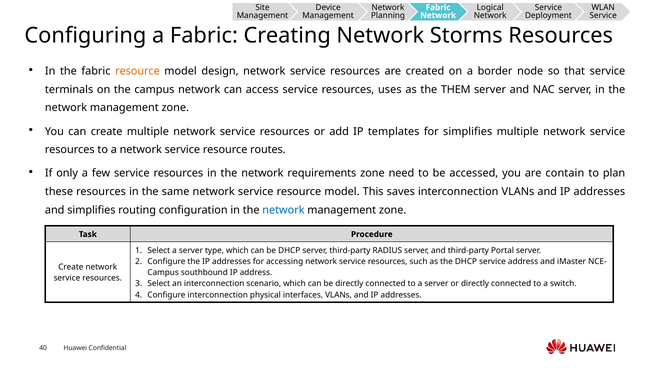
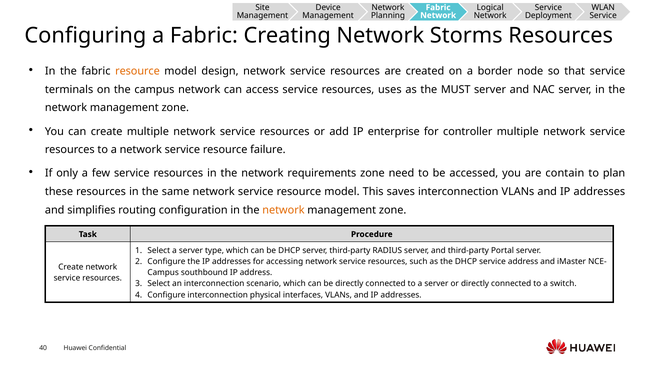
THEM: THEM -> MUST
templates: templates -> enterprise
for simplifies: simplifies -> controller
routes: routes -> failure
network at (283, 210) colour: blue -> orange
